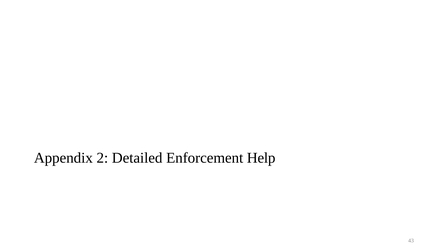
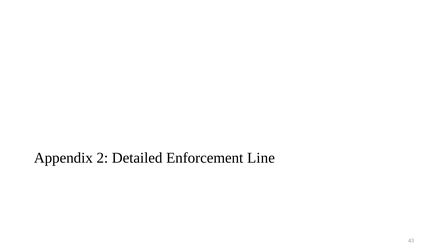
Help: Help -> Line
